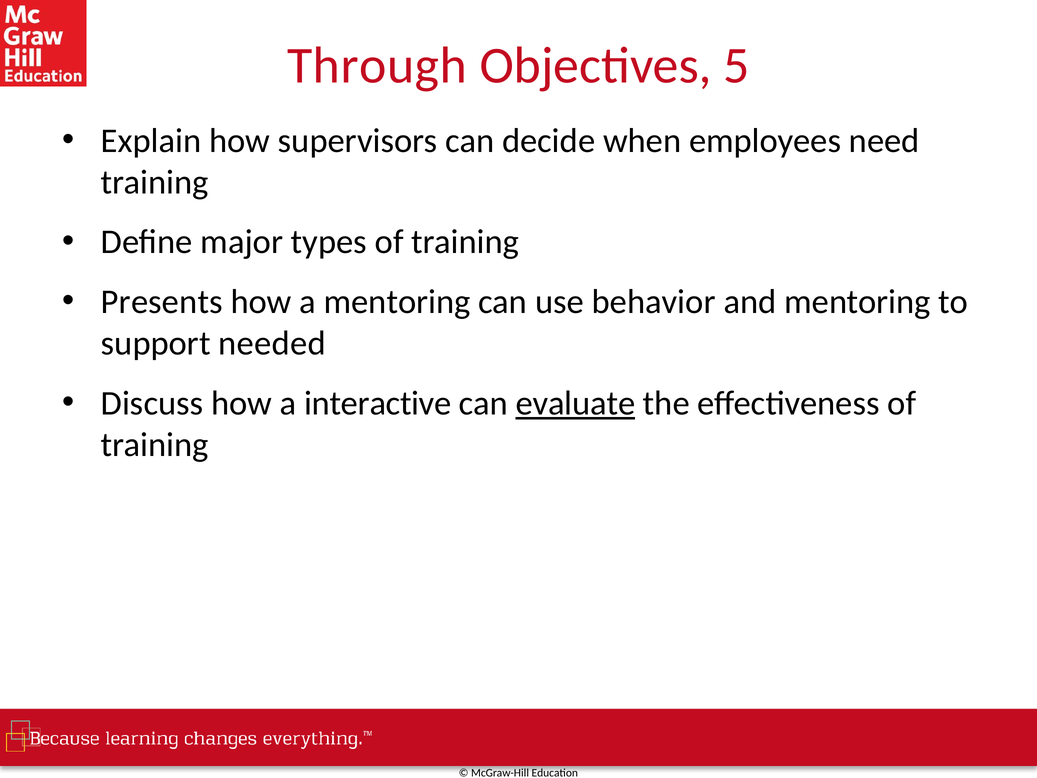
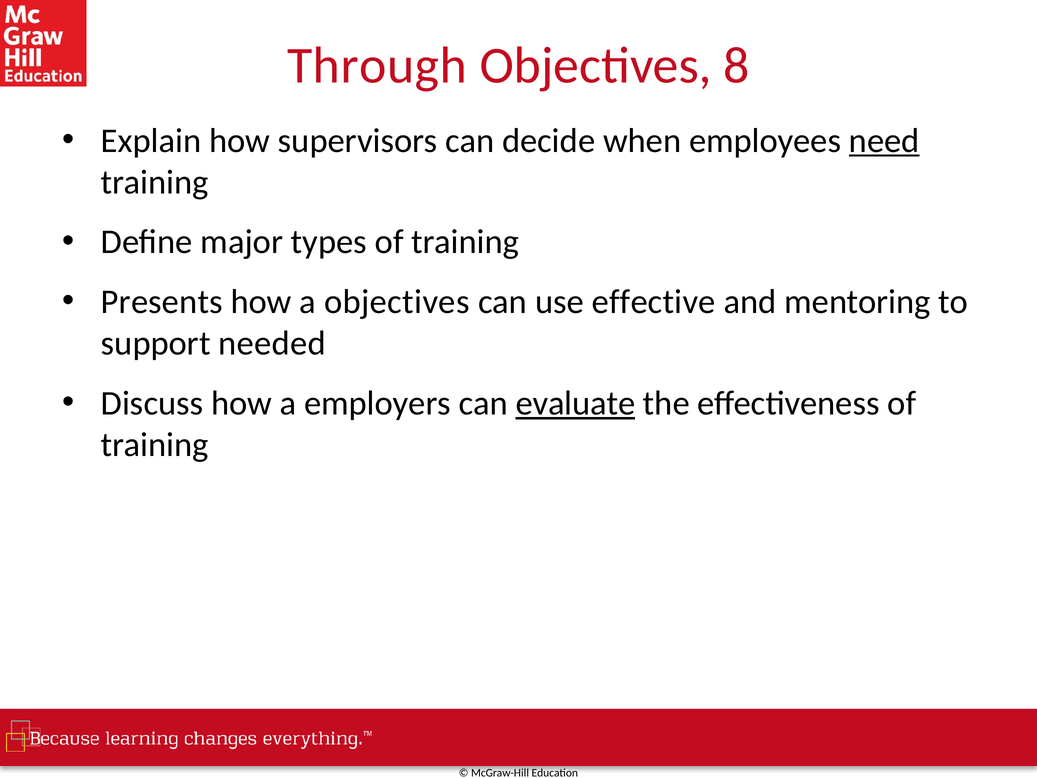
5: 5 -> 8
need underline: none -> present
a mentoring: mentoring -> objectives
behavior: behavior -> effective
interactive: interactive -> employers
